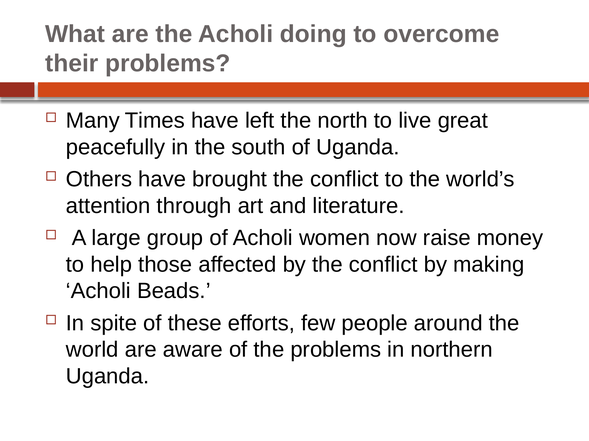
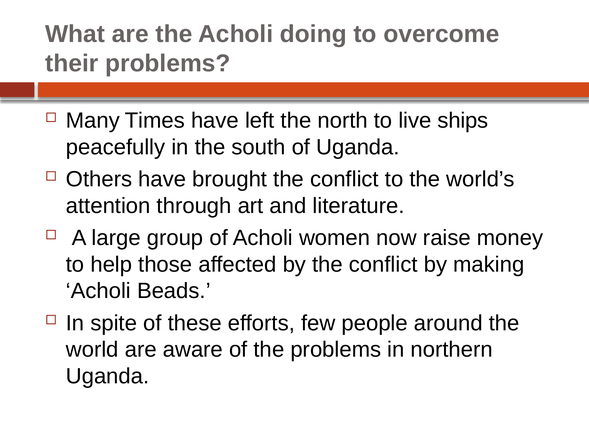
great: great -> ships
